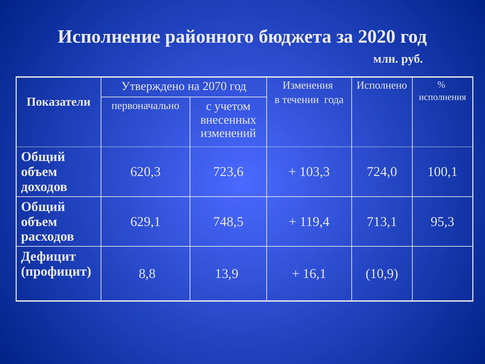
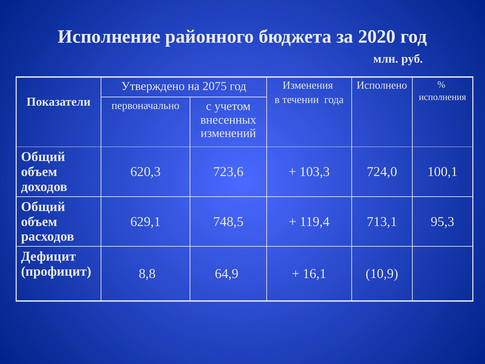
2070: 2070 -> 2075
13,9: 13,9 -> 64,9
